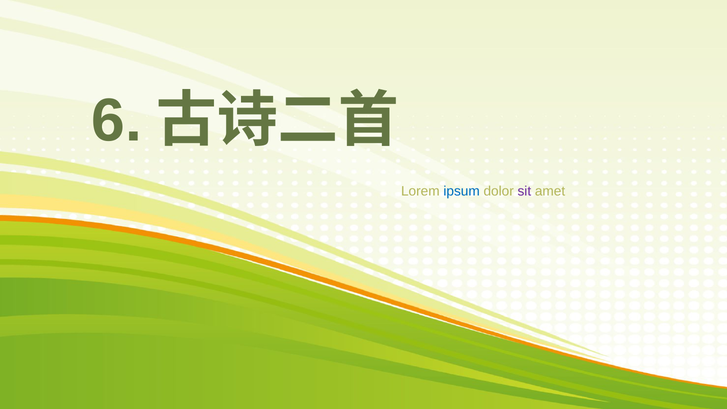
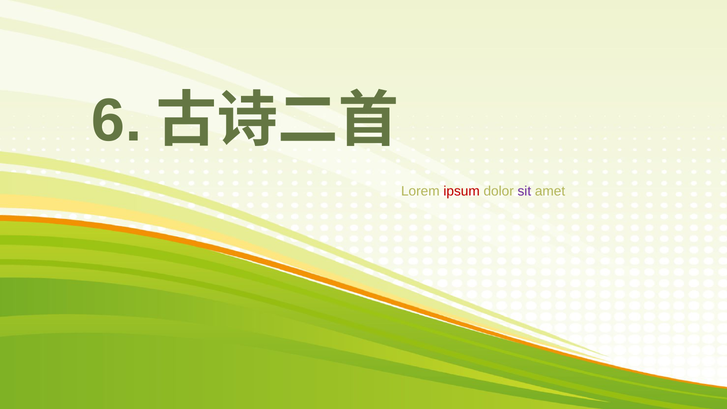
ipsum colour: blue -> red
